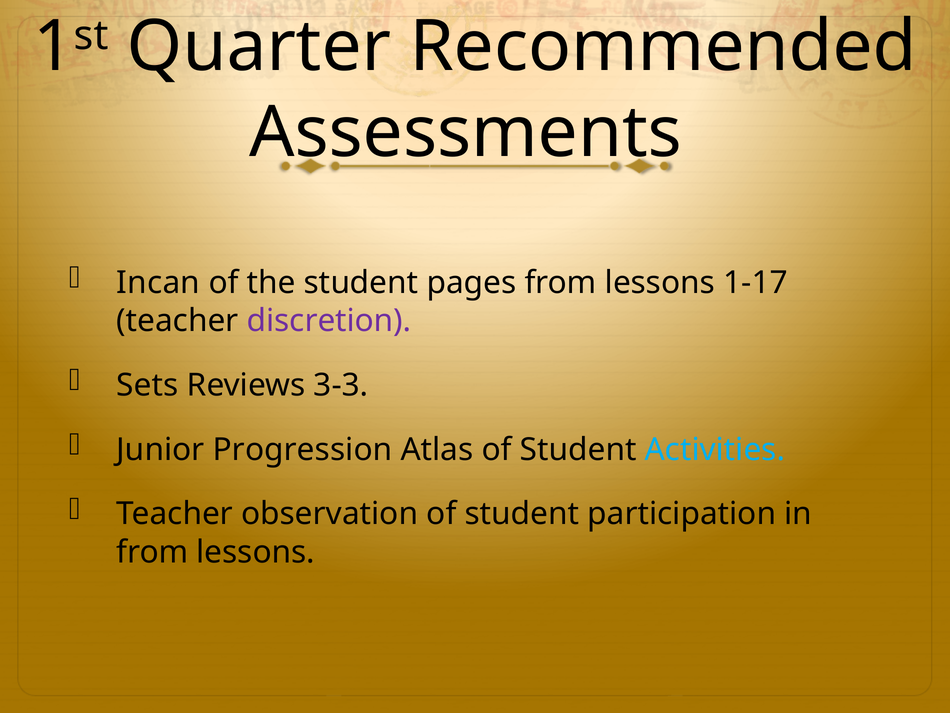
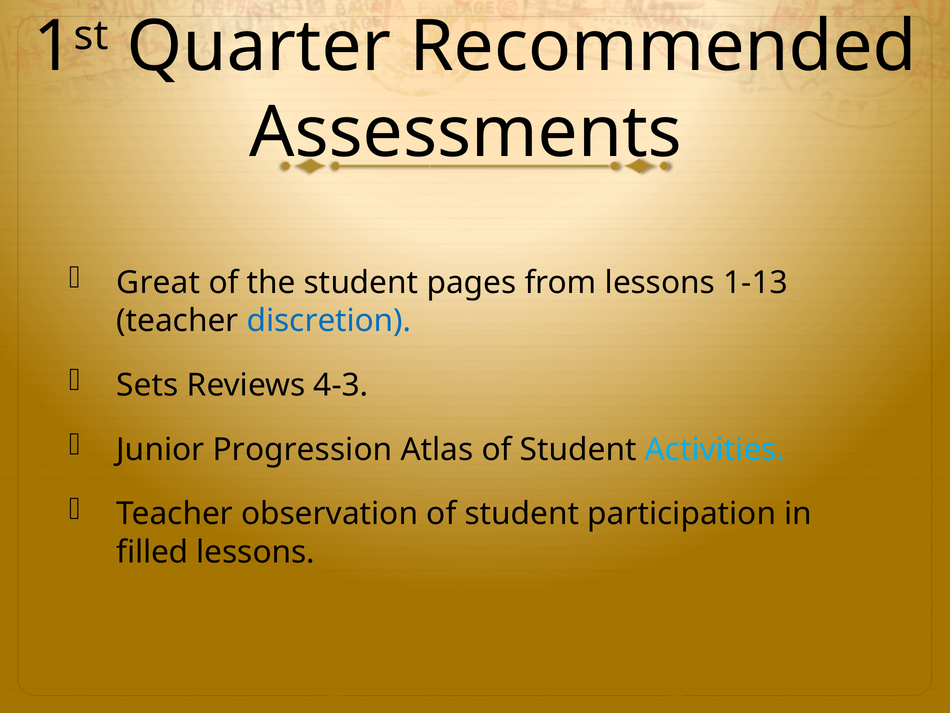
Incan: Incan -> Great
1-17: 1-17 -> 1-13
discretion colour: purple -> blue
3-3: 3-3 -> 4-3
from at (152, 552): from -> filled
